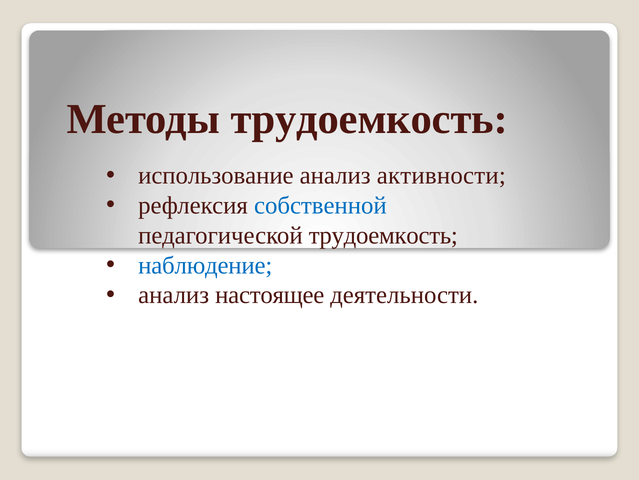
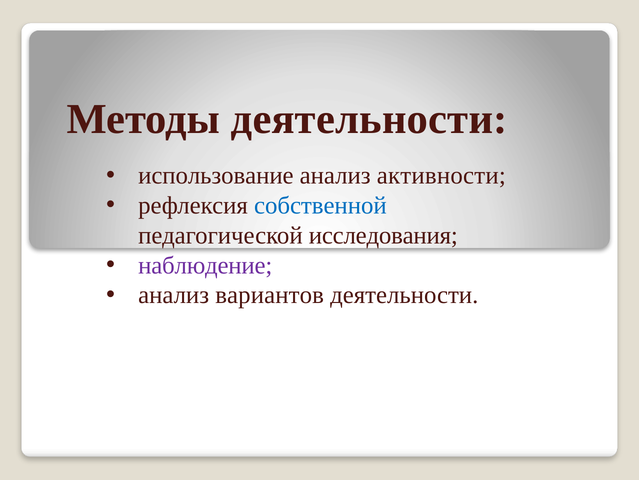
Методы трудоемкость: трудоемкость -> деятельности
педагогической трудоемкость: трудоемкость -> исследования
наблюдение colour: blue -> purple
настоящее: настоящее -> вариантов
